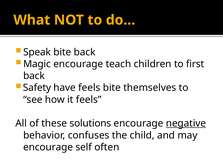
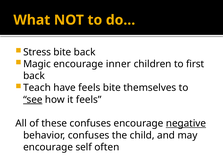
Speak: Speak -> Stress
teach: teach -> inner
Safety: Safety -> Teach
see underline: none -> present
these solutions: solutions -> confuses
